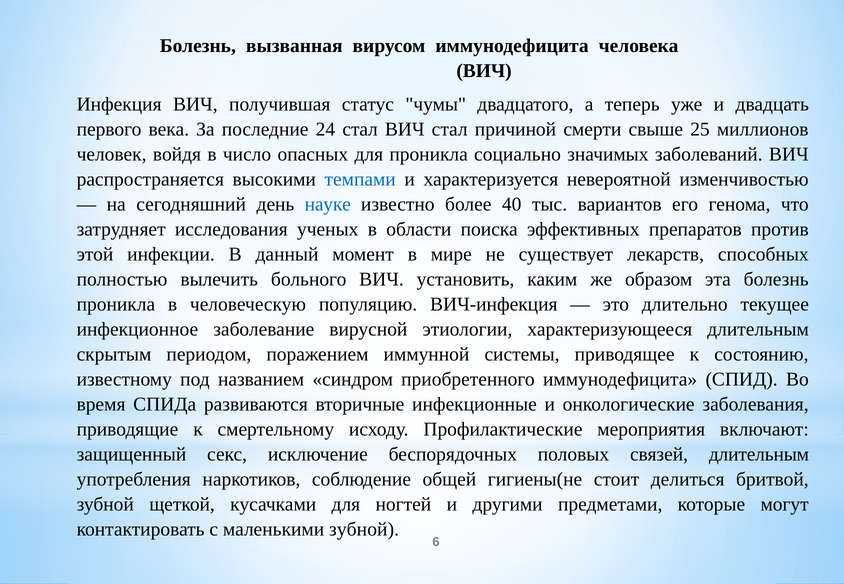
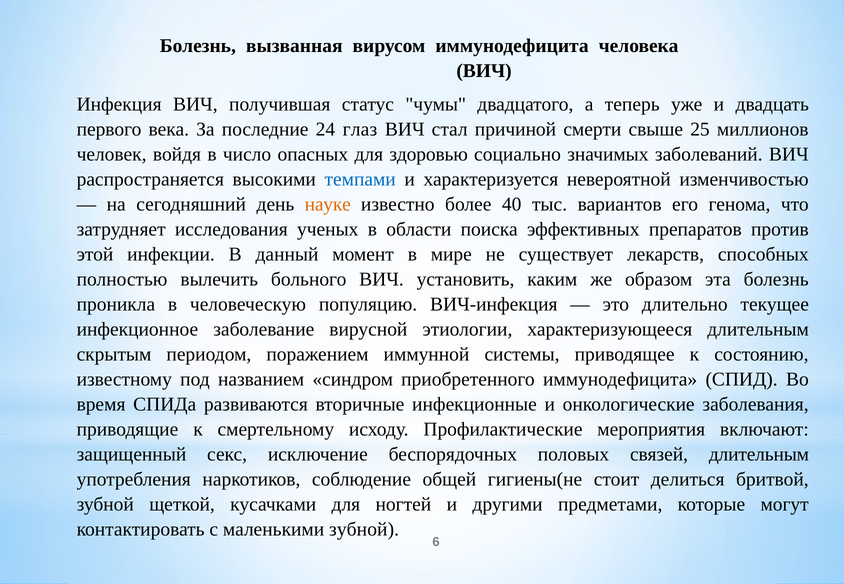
24 стал: стал -> глаз
для проникла: проникла -> здоровью
науке colour: blue -> orange
